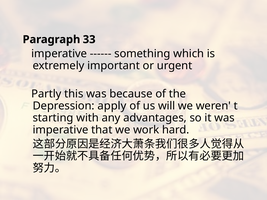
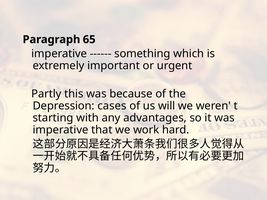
33: 33 -> 65
apply: apply -> cases
